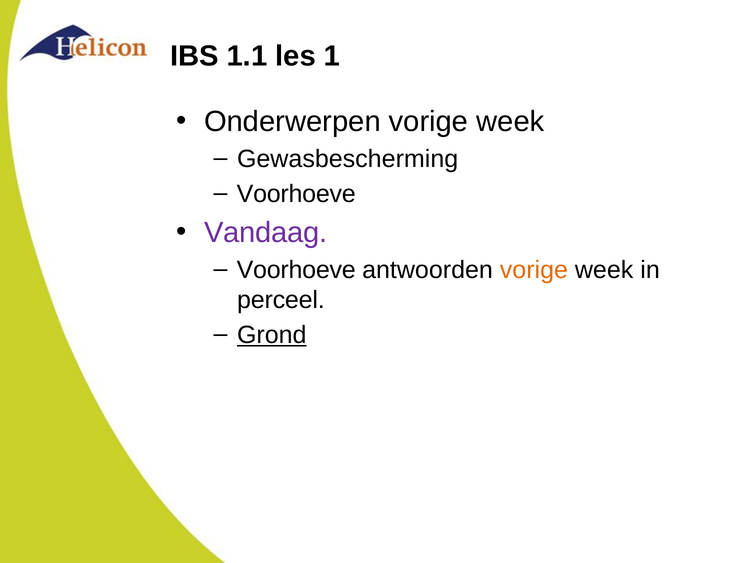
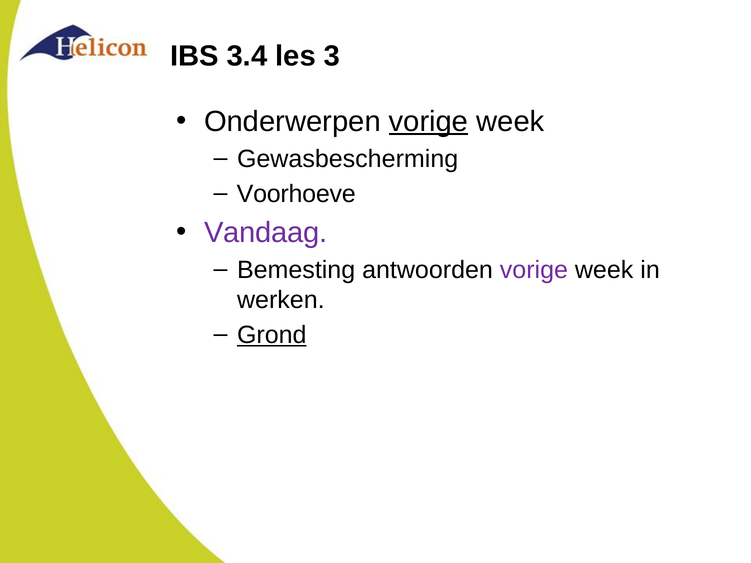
1.1: 1.1 -> 3.4
1: 1 -> 3
vorige at (429, 122) underline: none -> present
Voorhoeve at (296, 270): Voorhoeve -> Bemesting
vorige at (534, 270) colour: orange -> purple
perceel: perceel -> werken
